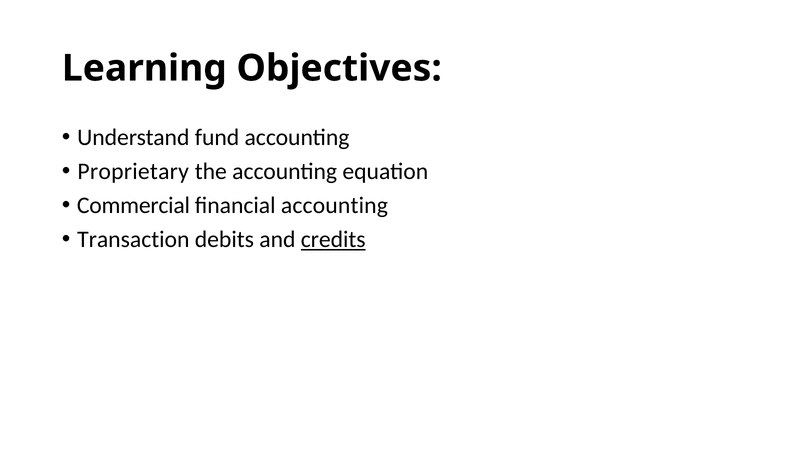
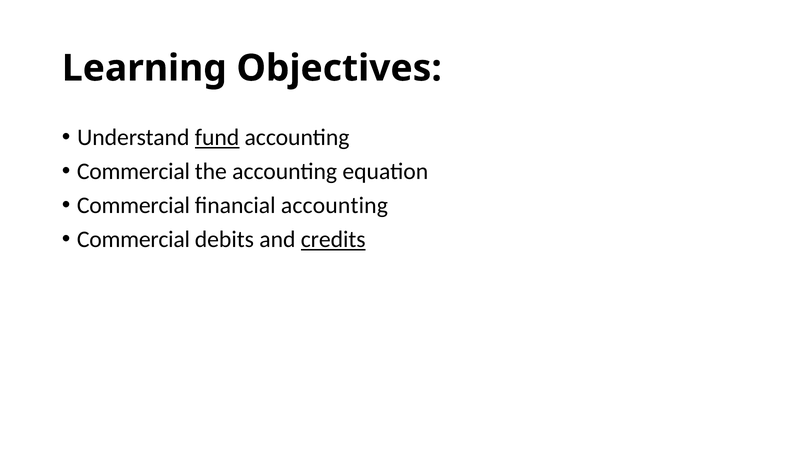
fund underline: none -> present
Proprietary at (133, 171): Proprietary -> Commercial
Transaction at (133, 239): Transaction -> Commercial
